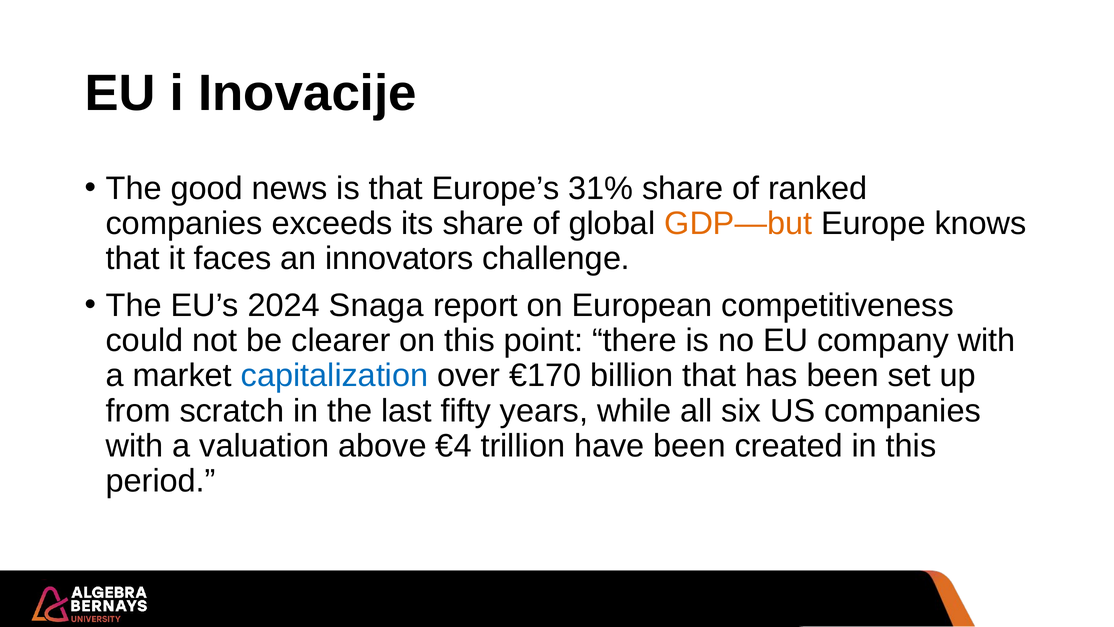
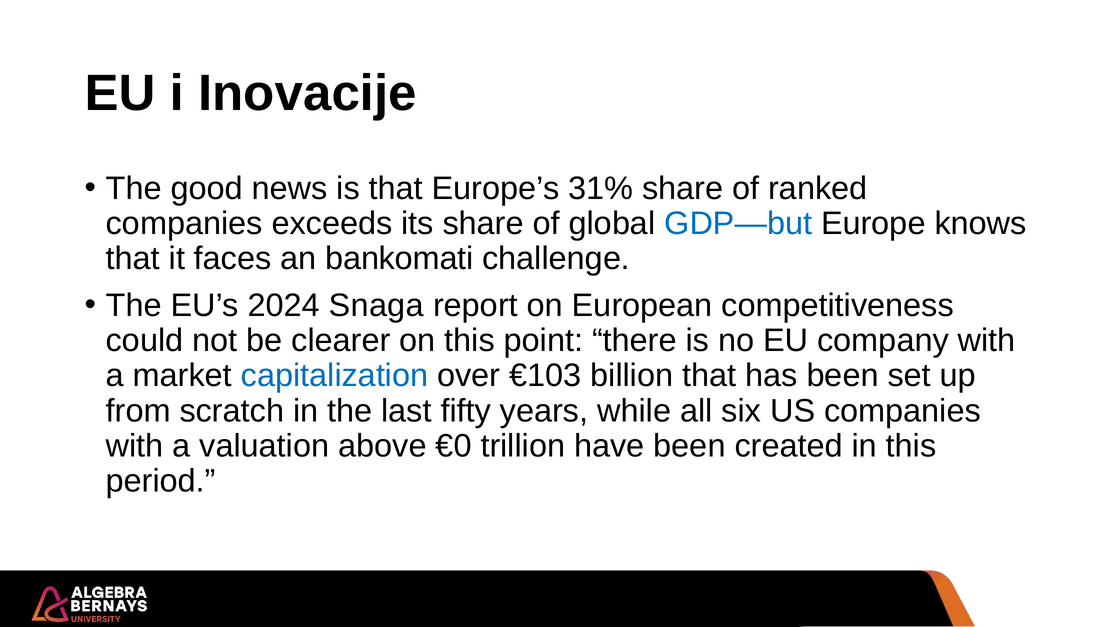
GDP—but colour: orange -> blue
innovators: innovators -> bankomati
€170: €170 -> €103
€4: €4 -> €0
